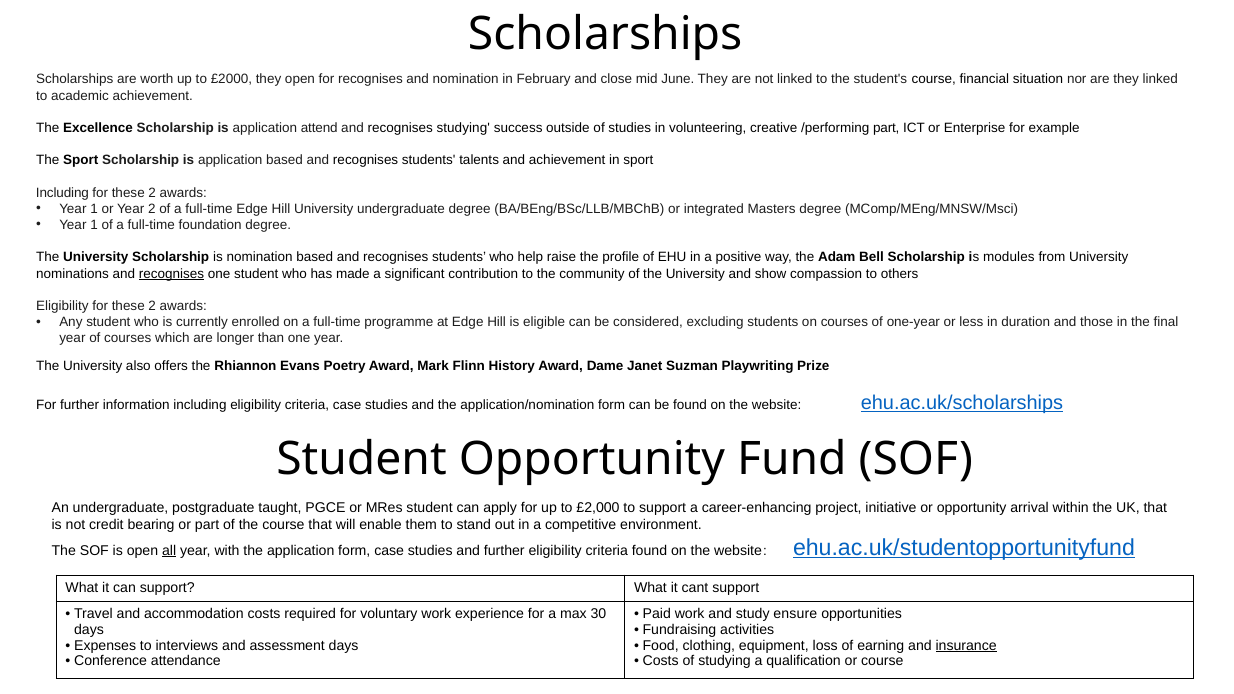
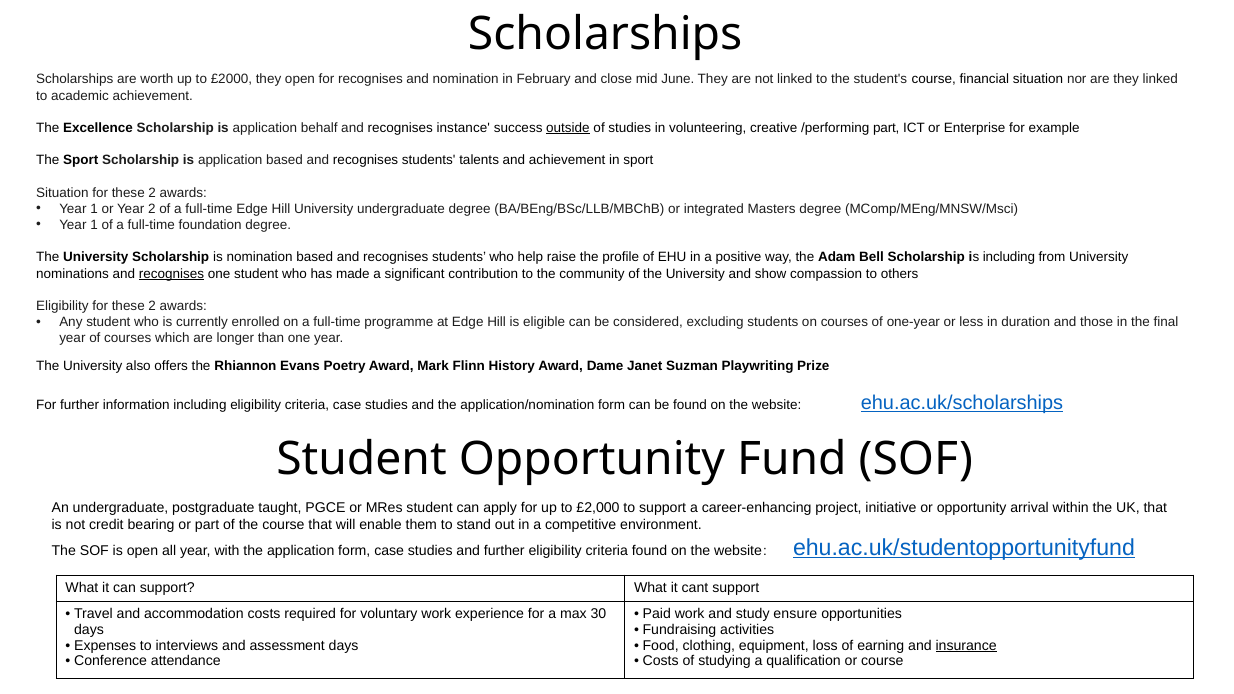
attend: attend -> behalf
recognises studying: studying -> instance
outside underline: none -> present
Including at (62, 193): Including -> Situation
is modules: modules -> including
all underline: present -> none
